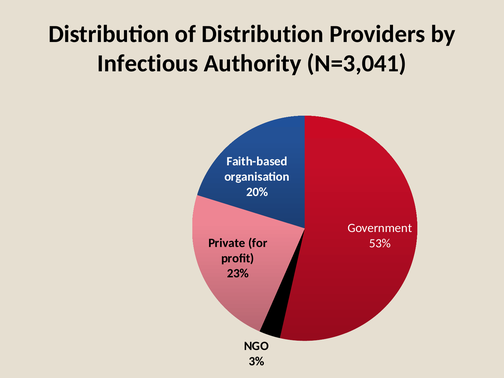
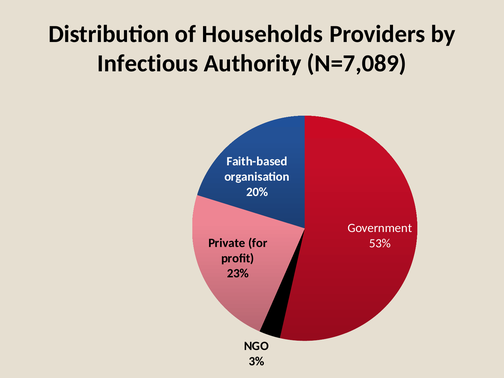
of Distribution: Distribution -> Households
N=3,041: N=3,041 -> N=7,089
